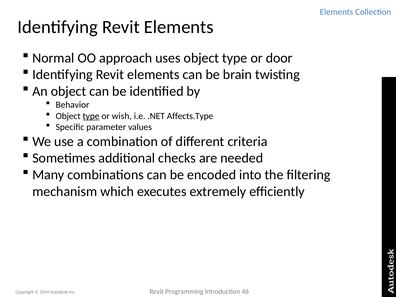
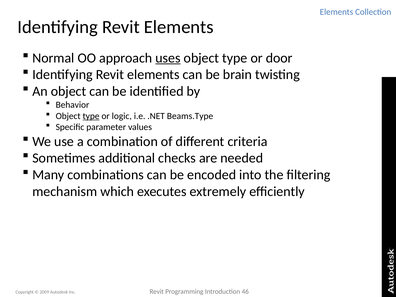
uses underline: none -> present
wish: wish -> logic
Affects.Type: Affects.Type -> Beams.Type
